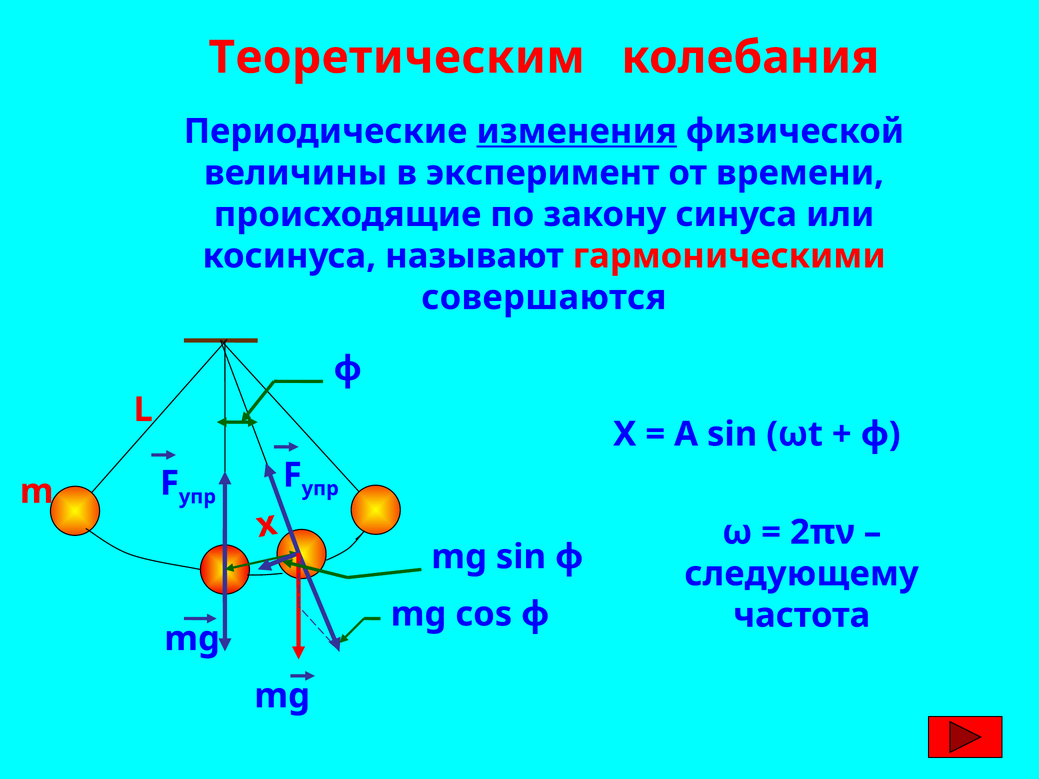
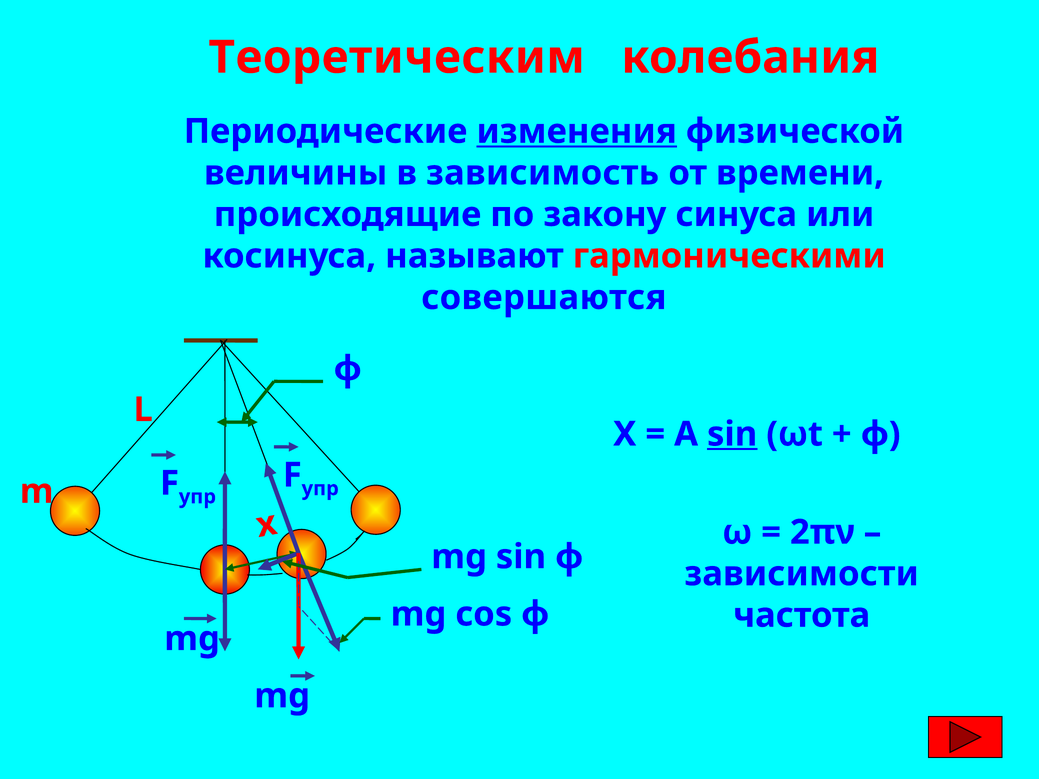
эксперимент: эксперимент -> зависимость
sin at (732, 434) underline: none -> present
следующему: следующему -> зависимости
